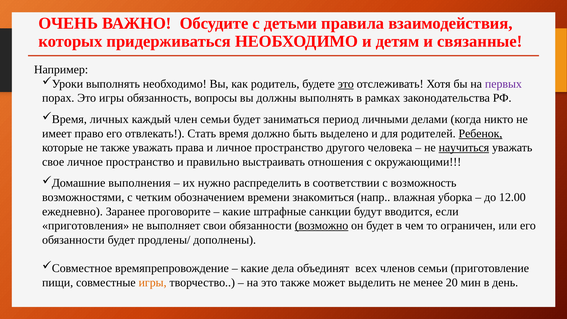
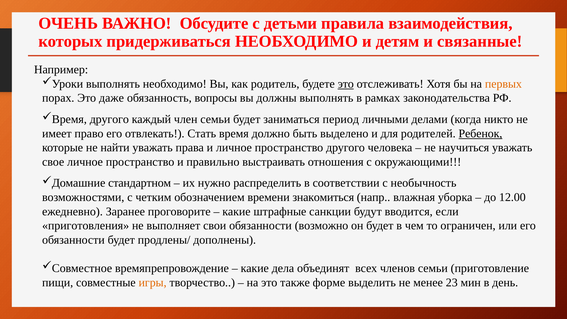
первых colour: purple -> orange
Это игры: игры -> даже
личных at (109, 119): личных -> другого
не также: также -> найти
научиться underline: present -> none
выполнения: выполнения -> стандартном
возможность: возможность -> необычность
возможно underline: present -> none
может: может -> форме
20: 20 -> 23
